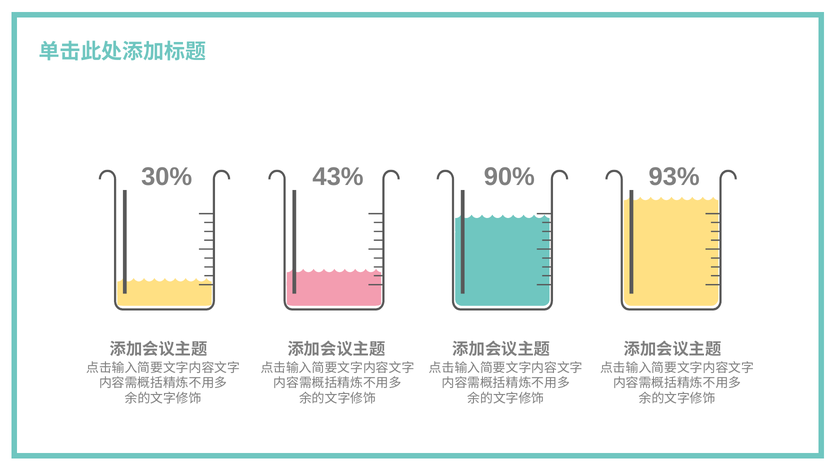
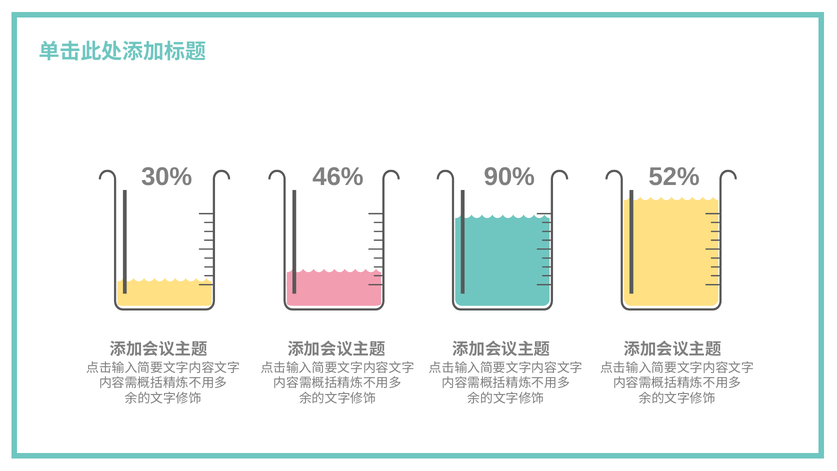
43%: 43% -> 46%
93%: 93% -> 52%
